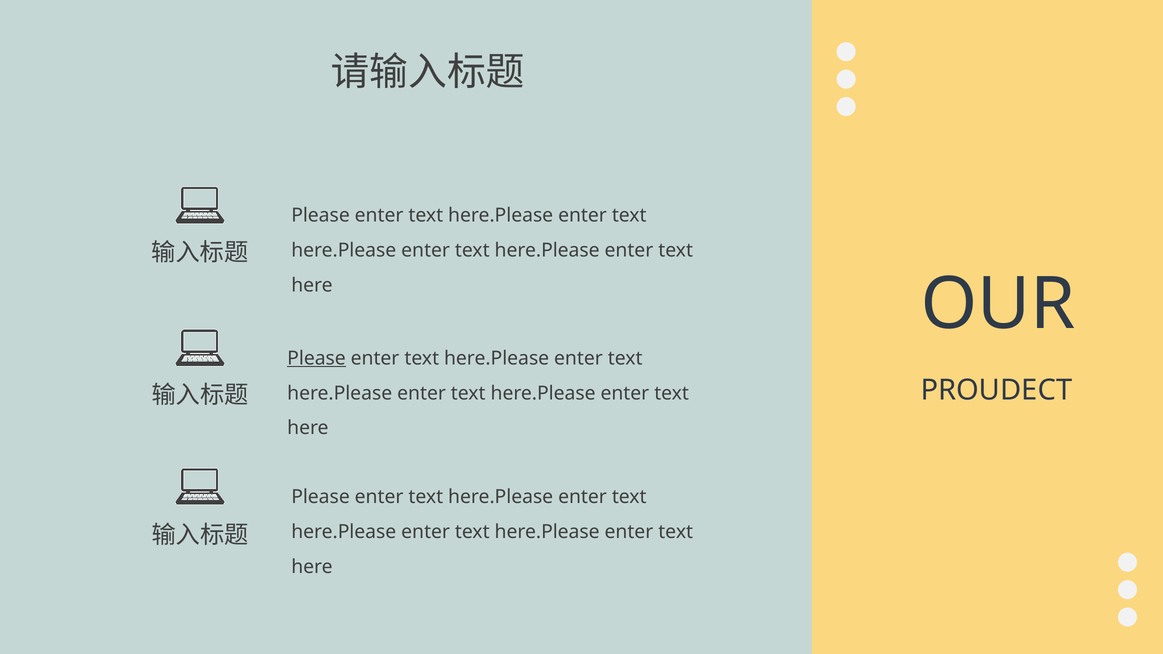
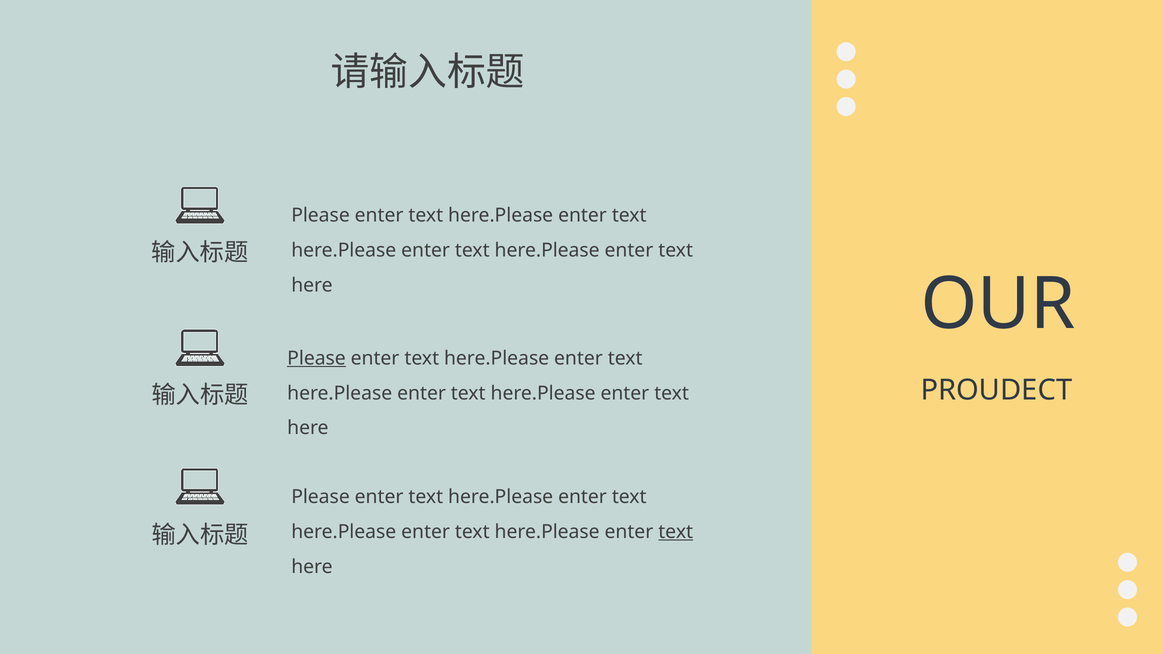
text at (676, 532) underline: none -> present
